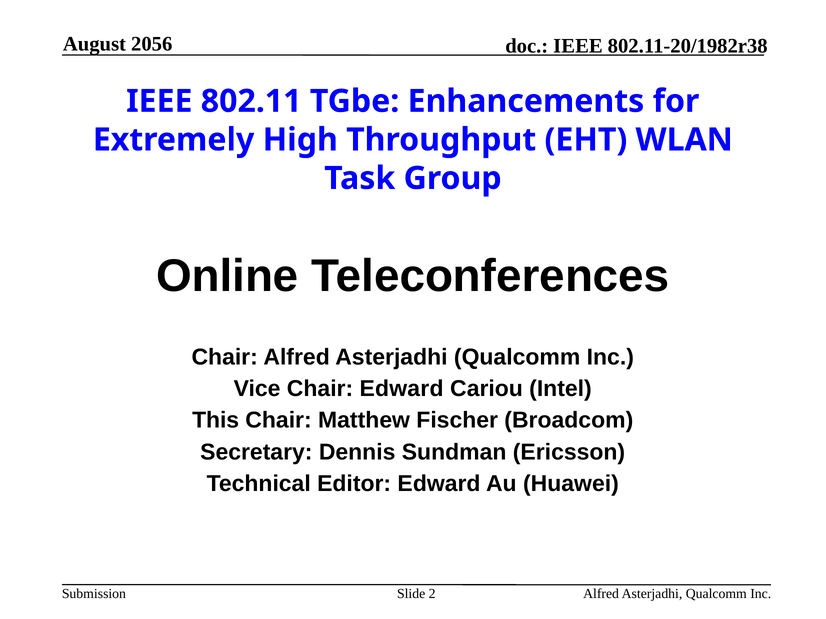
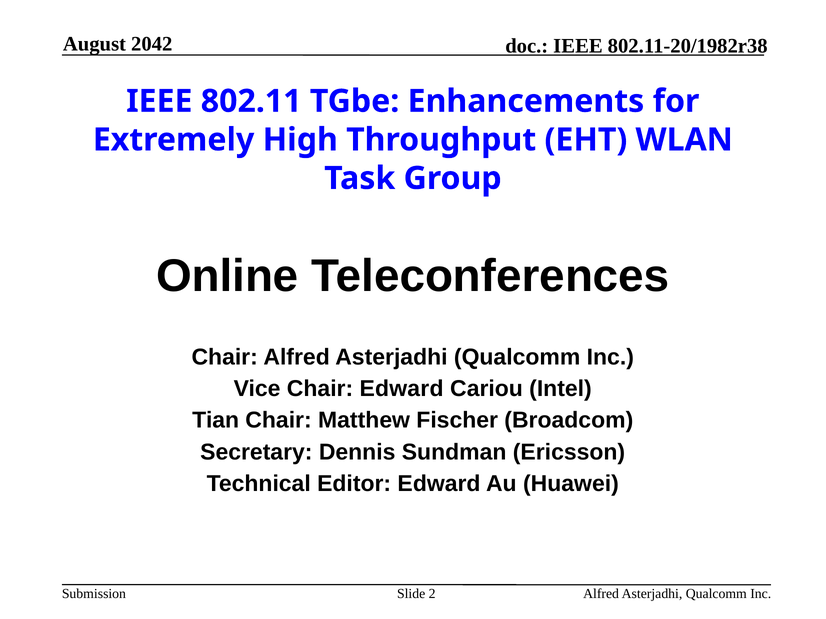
2056: 2056 -> 2042
This: This -> Tian
